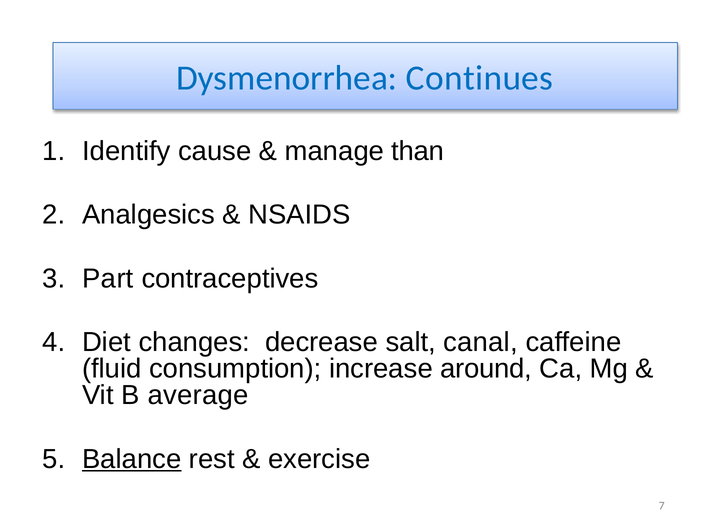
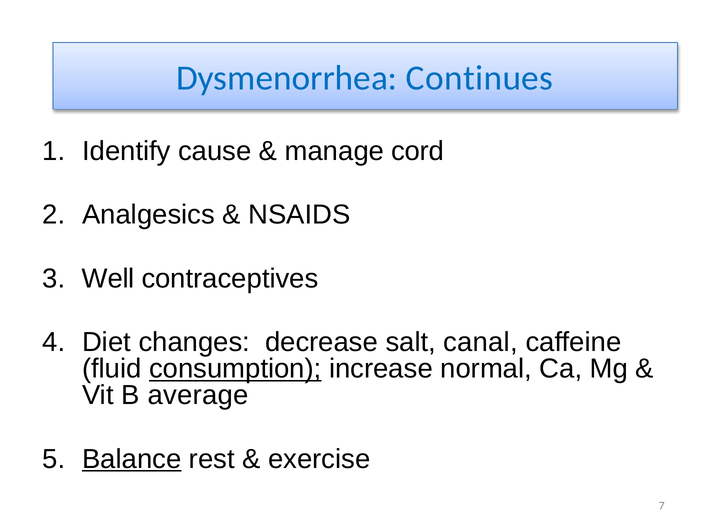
than: than -> cord
Part: Part -> Well
consumption underline: none -> present
around: around -> normal
